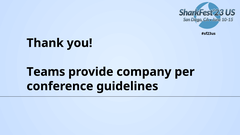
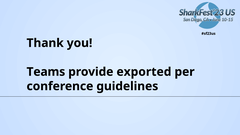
company: company -> exported
